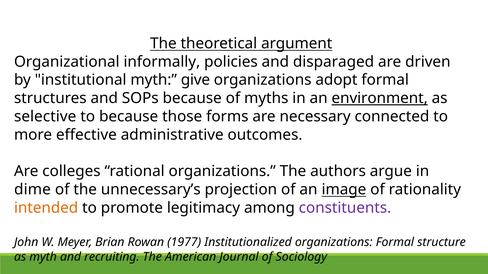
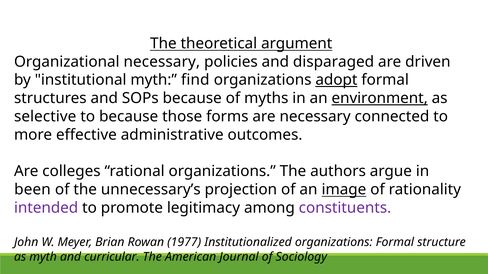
Organizational informally: informally -> necessary
give: give -> find
adopt underline: none -> present
dime: dime -> been
intended colour: orange -> purple
recruiting: recruiting -> curricular
